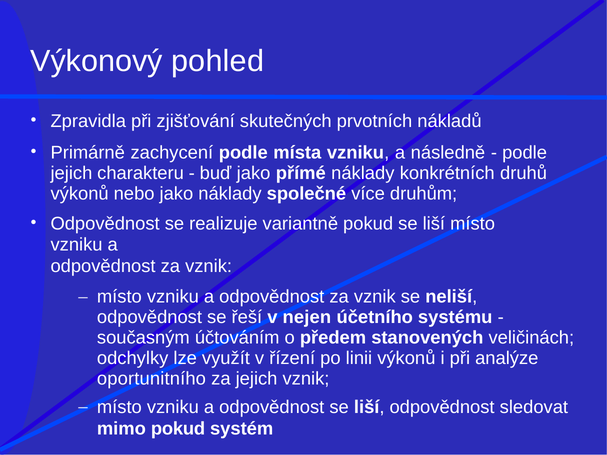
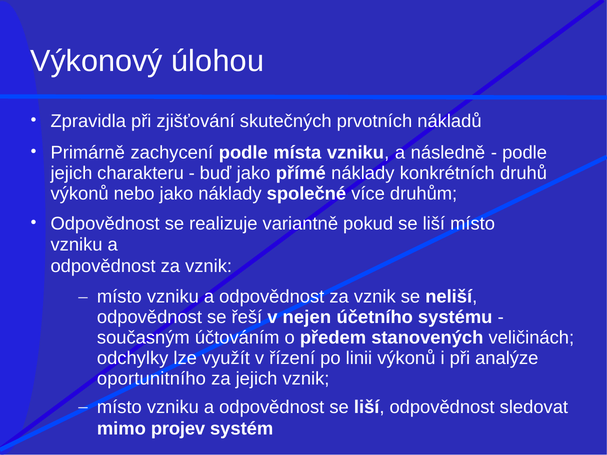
pohled: pohled -> úlohou
mimo pokud: pokud -> projev
